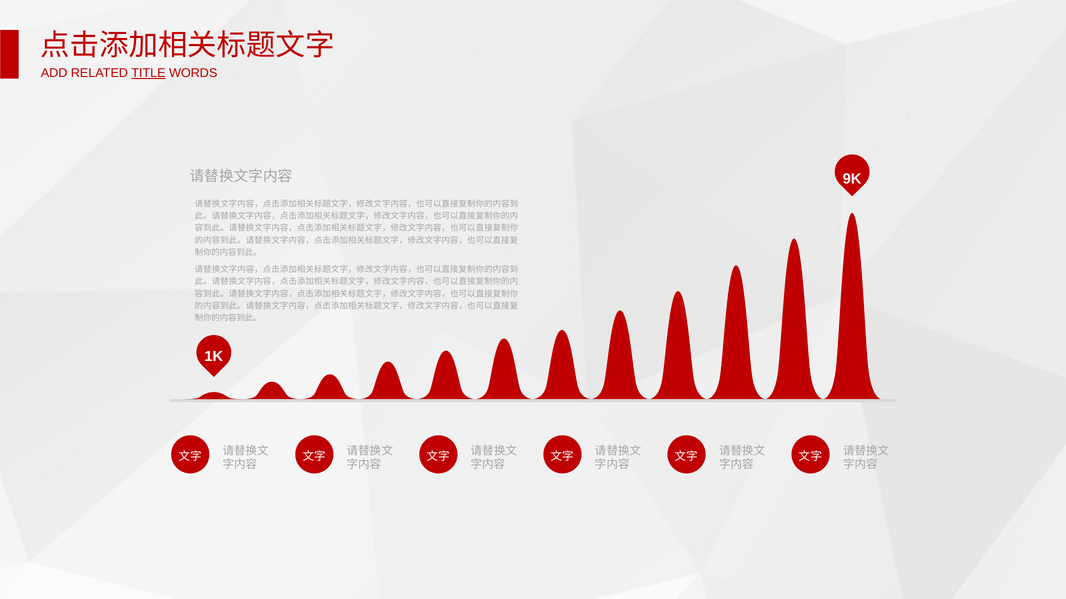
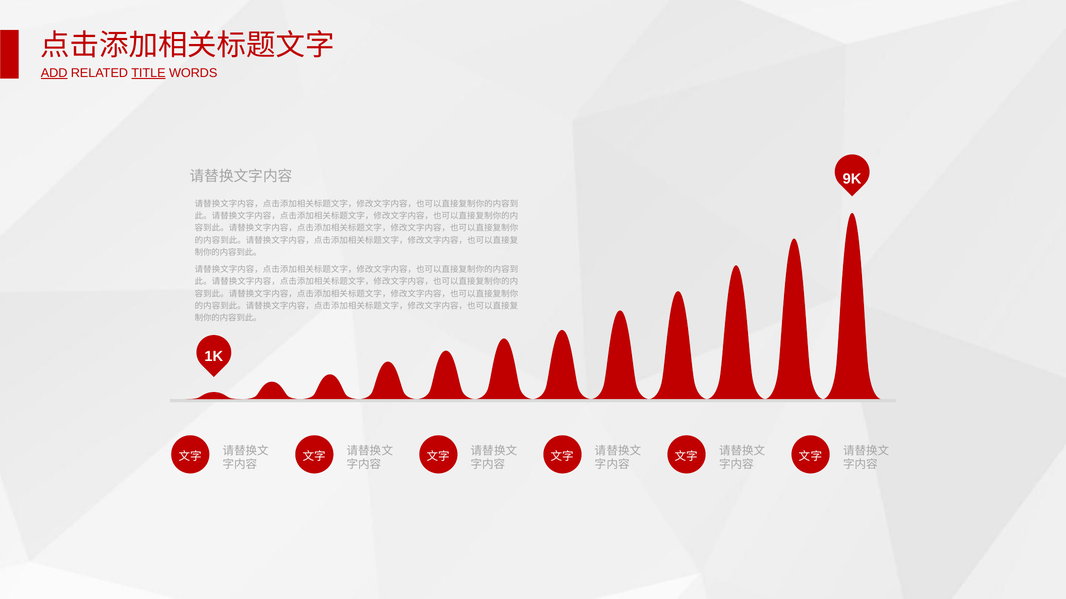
ADD underline: none -> present
